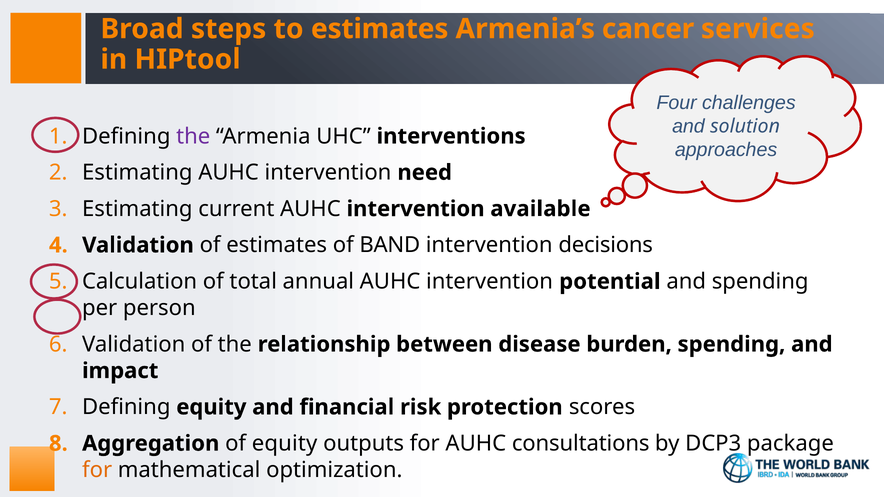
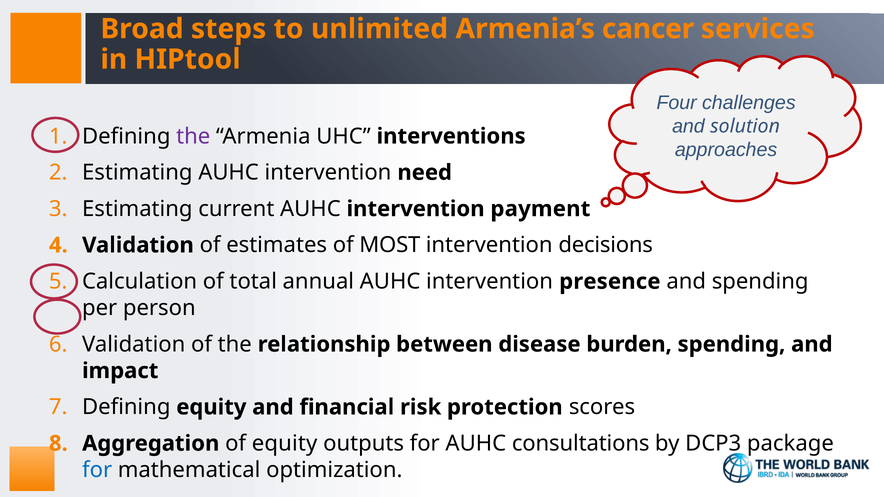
to estimates: estimates -> unlimited
available: available -> payment
BAND: BAND -> MOST
potential: potential -> presence
for at (97, 470) colour: orange -> blue
